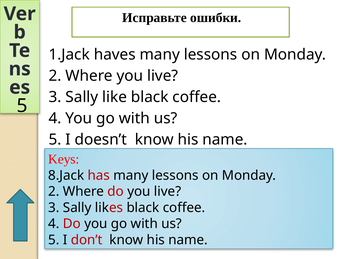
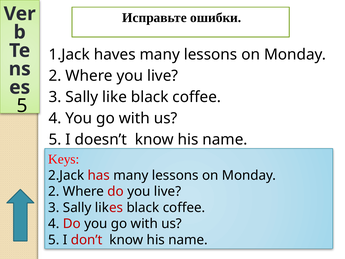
8.Jack: 8.Jack -> 2.Jack
